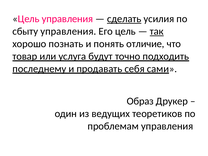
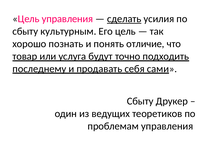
сбыту управления: управления -> культурным
так underline: present -> none
Образ at (140, 101): Образ -> Сбыту
